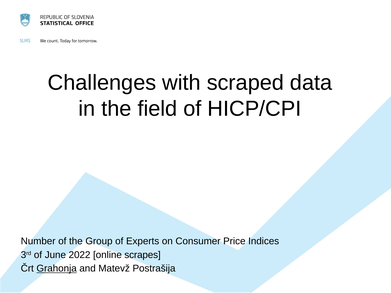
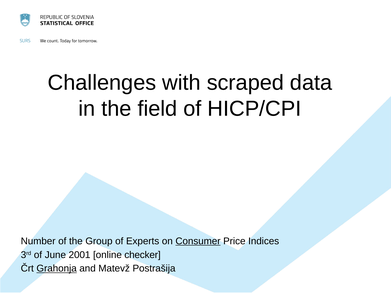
Consumer underline: none -> present
2022: 2022 -> 2001
scrapes: scrapes -> checker
